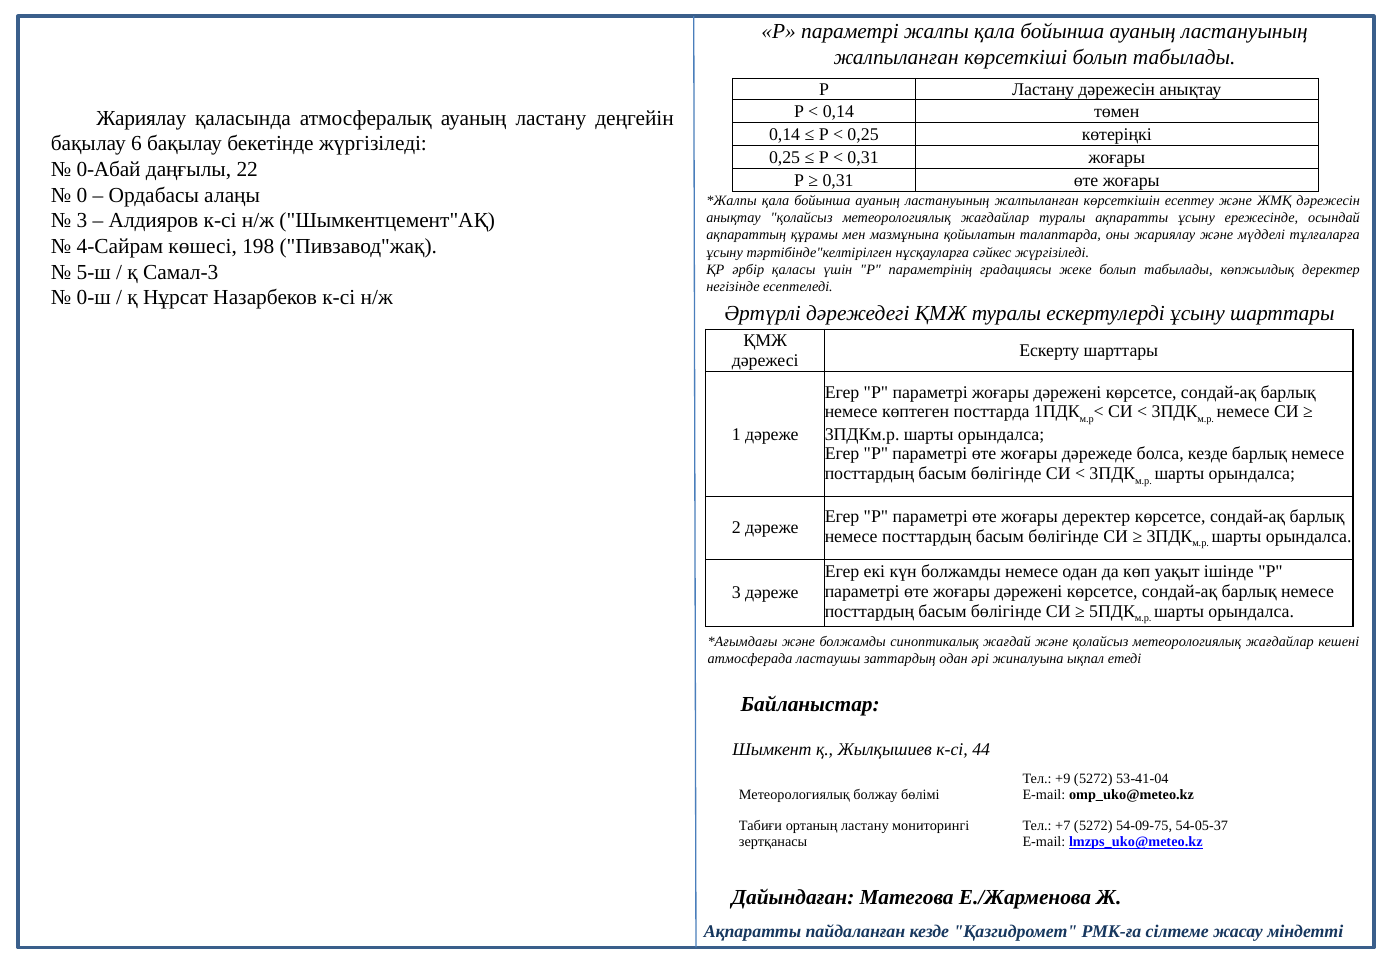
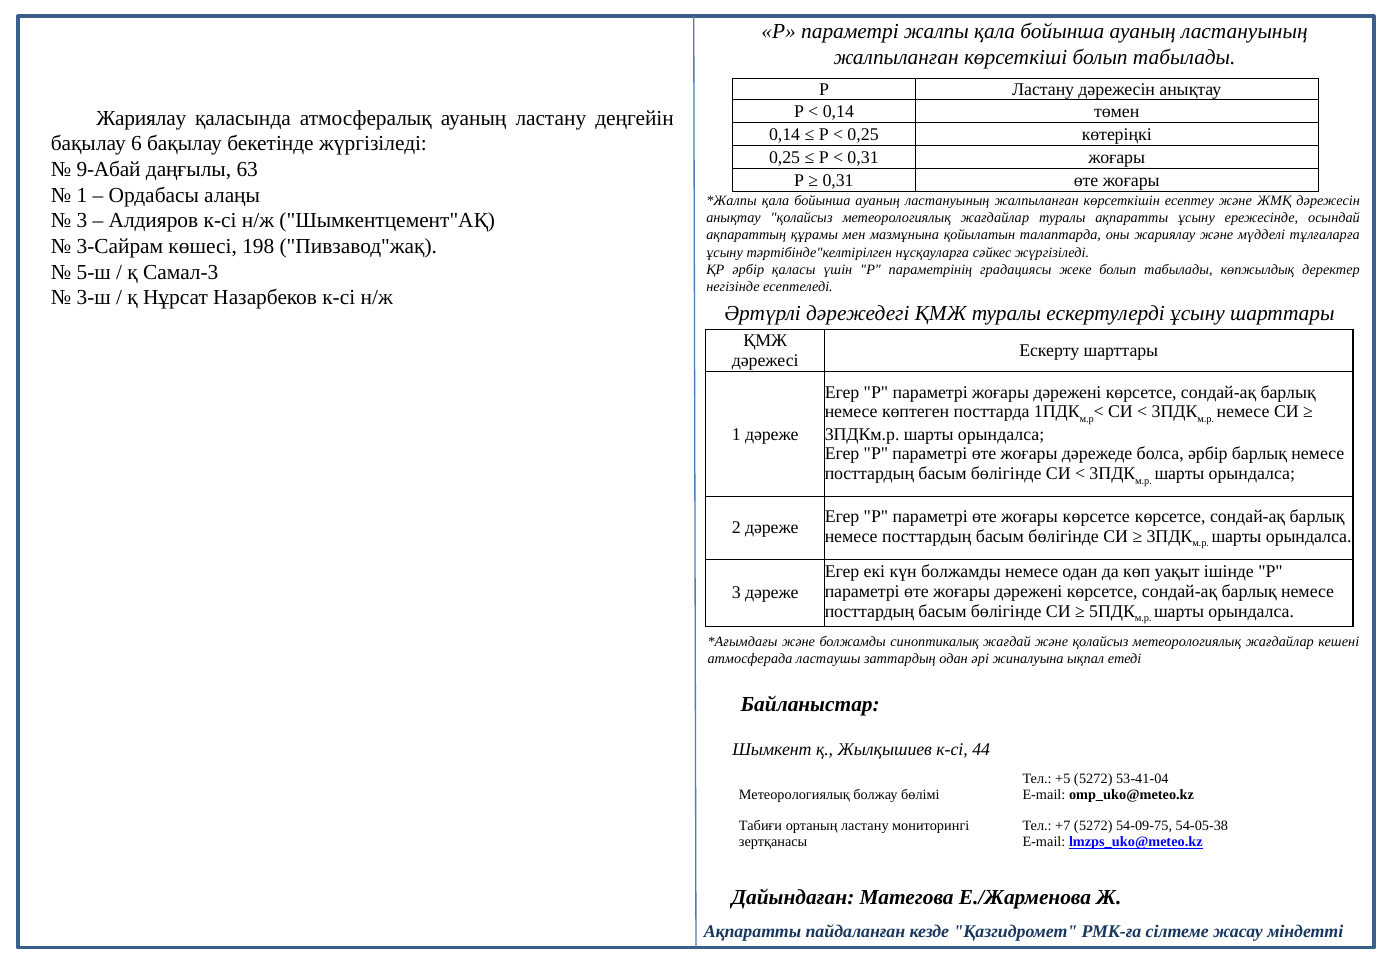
0-Абай: 0-Абай -> 9-Абай
22: 22 -> 63
0 at (82, 195): 0 -> 1
4-Сайрам: 4-Сайрам -> 3-Сайрам
0-ш: 0-ш -> 3-ш
болса кезде: кезде -> әрбір
жоғары деректер: деректер -> көрсетсе
+9: +9 -> +5
54-05-37: 54-05-37 -> 54-05-38
